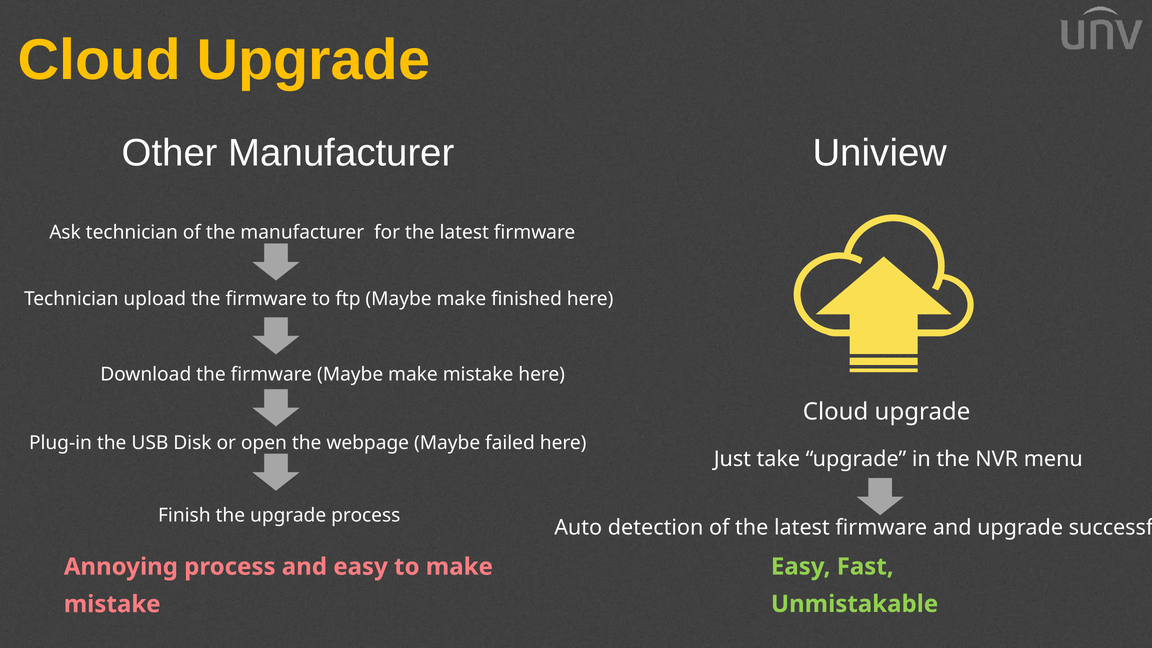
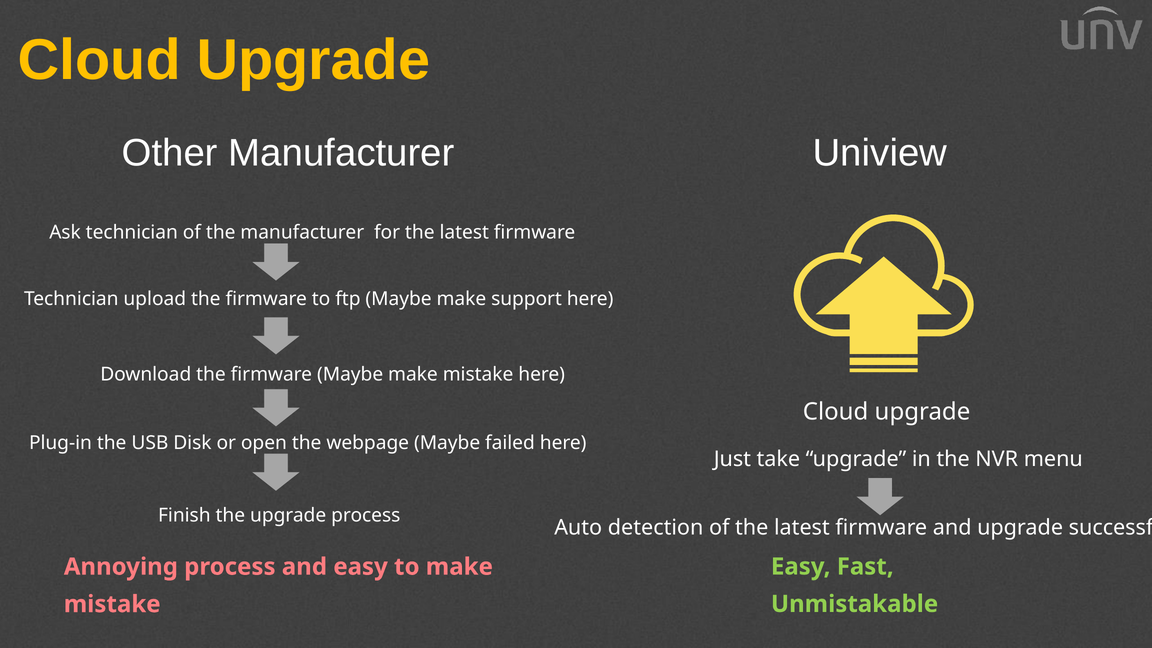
finished: finished -> support
